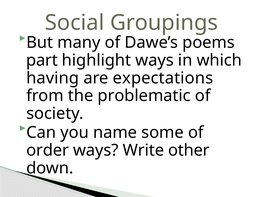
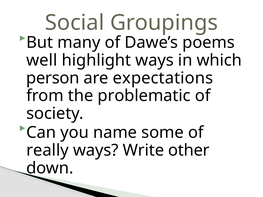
part: part -> well
having: having -> person
order: order -> really
